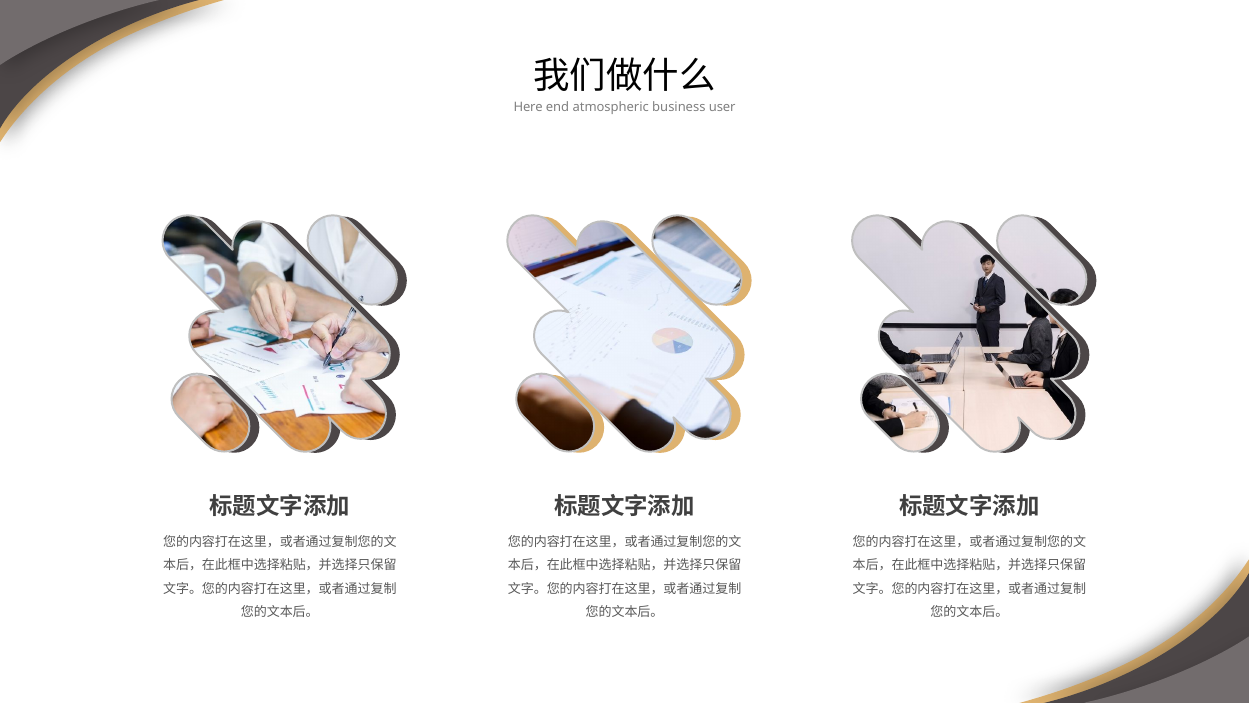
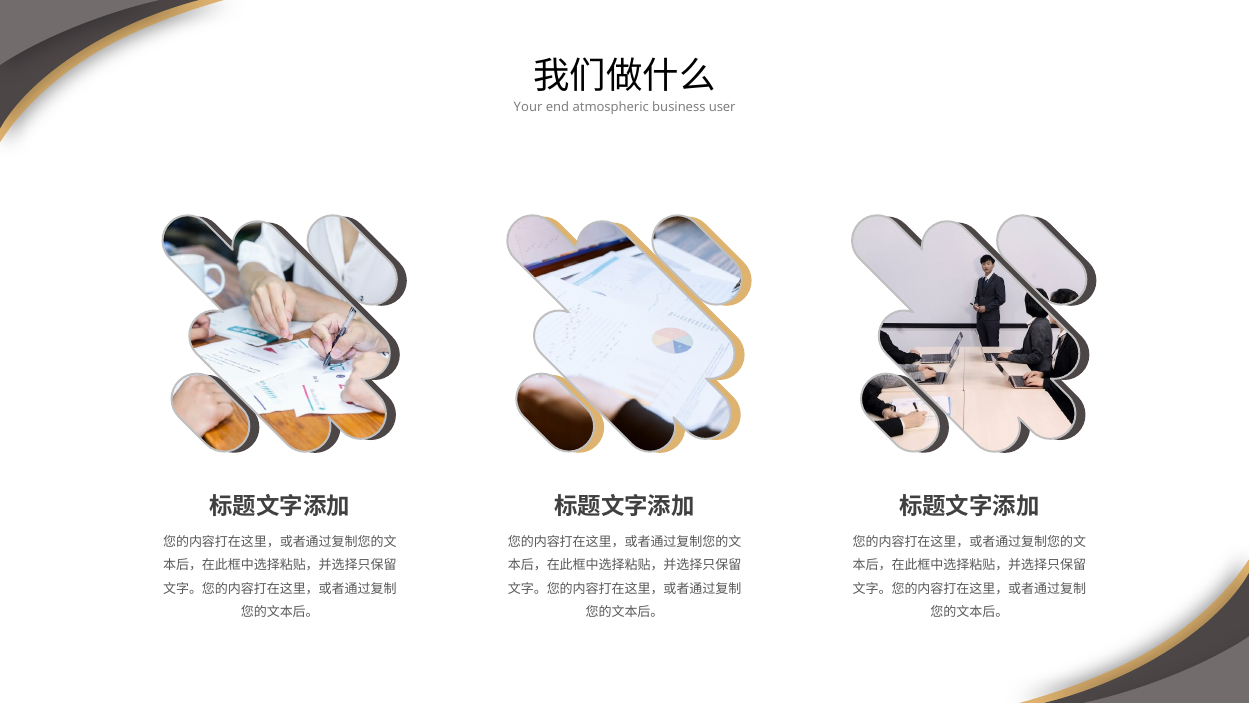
Here: Here -> Your
